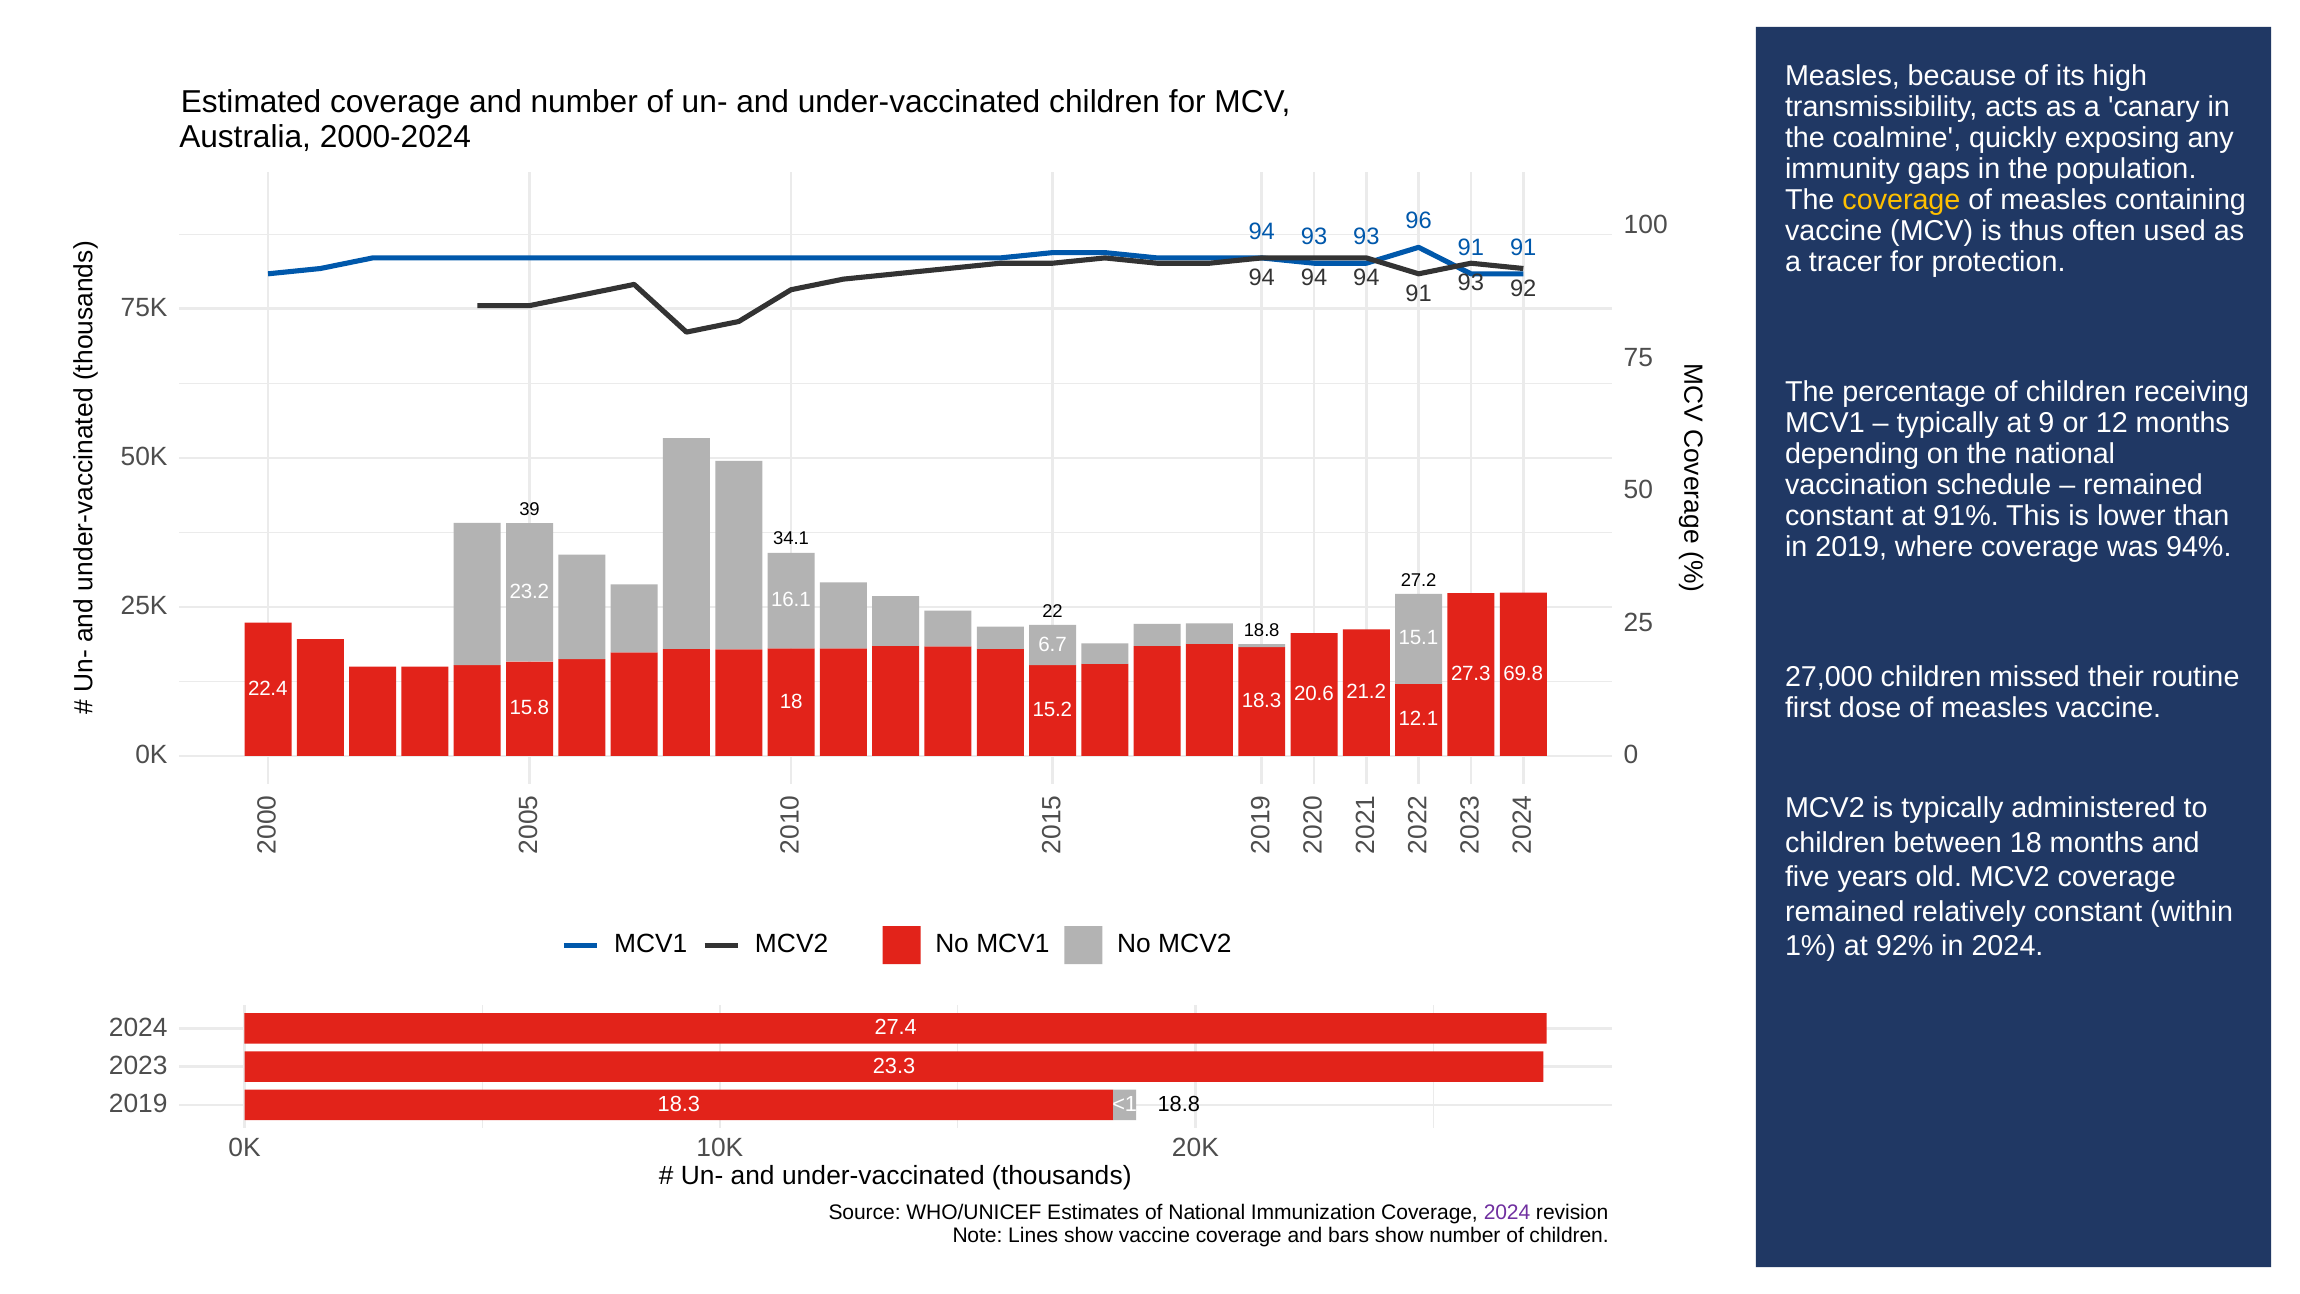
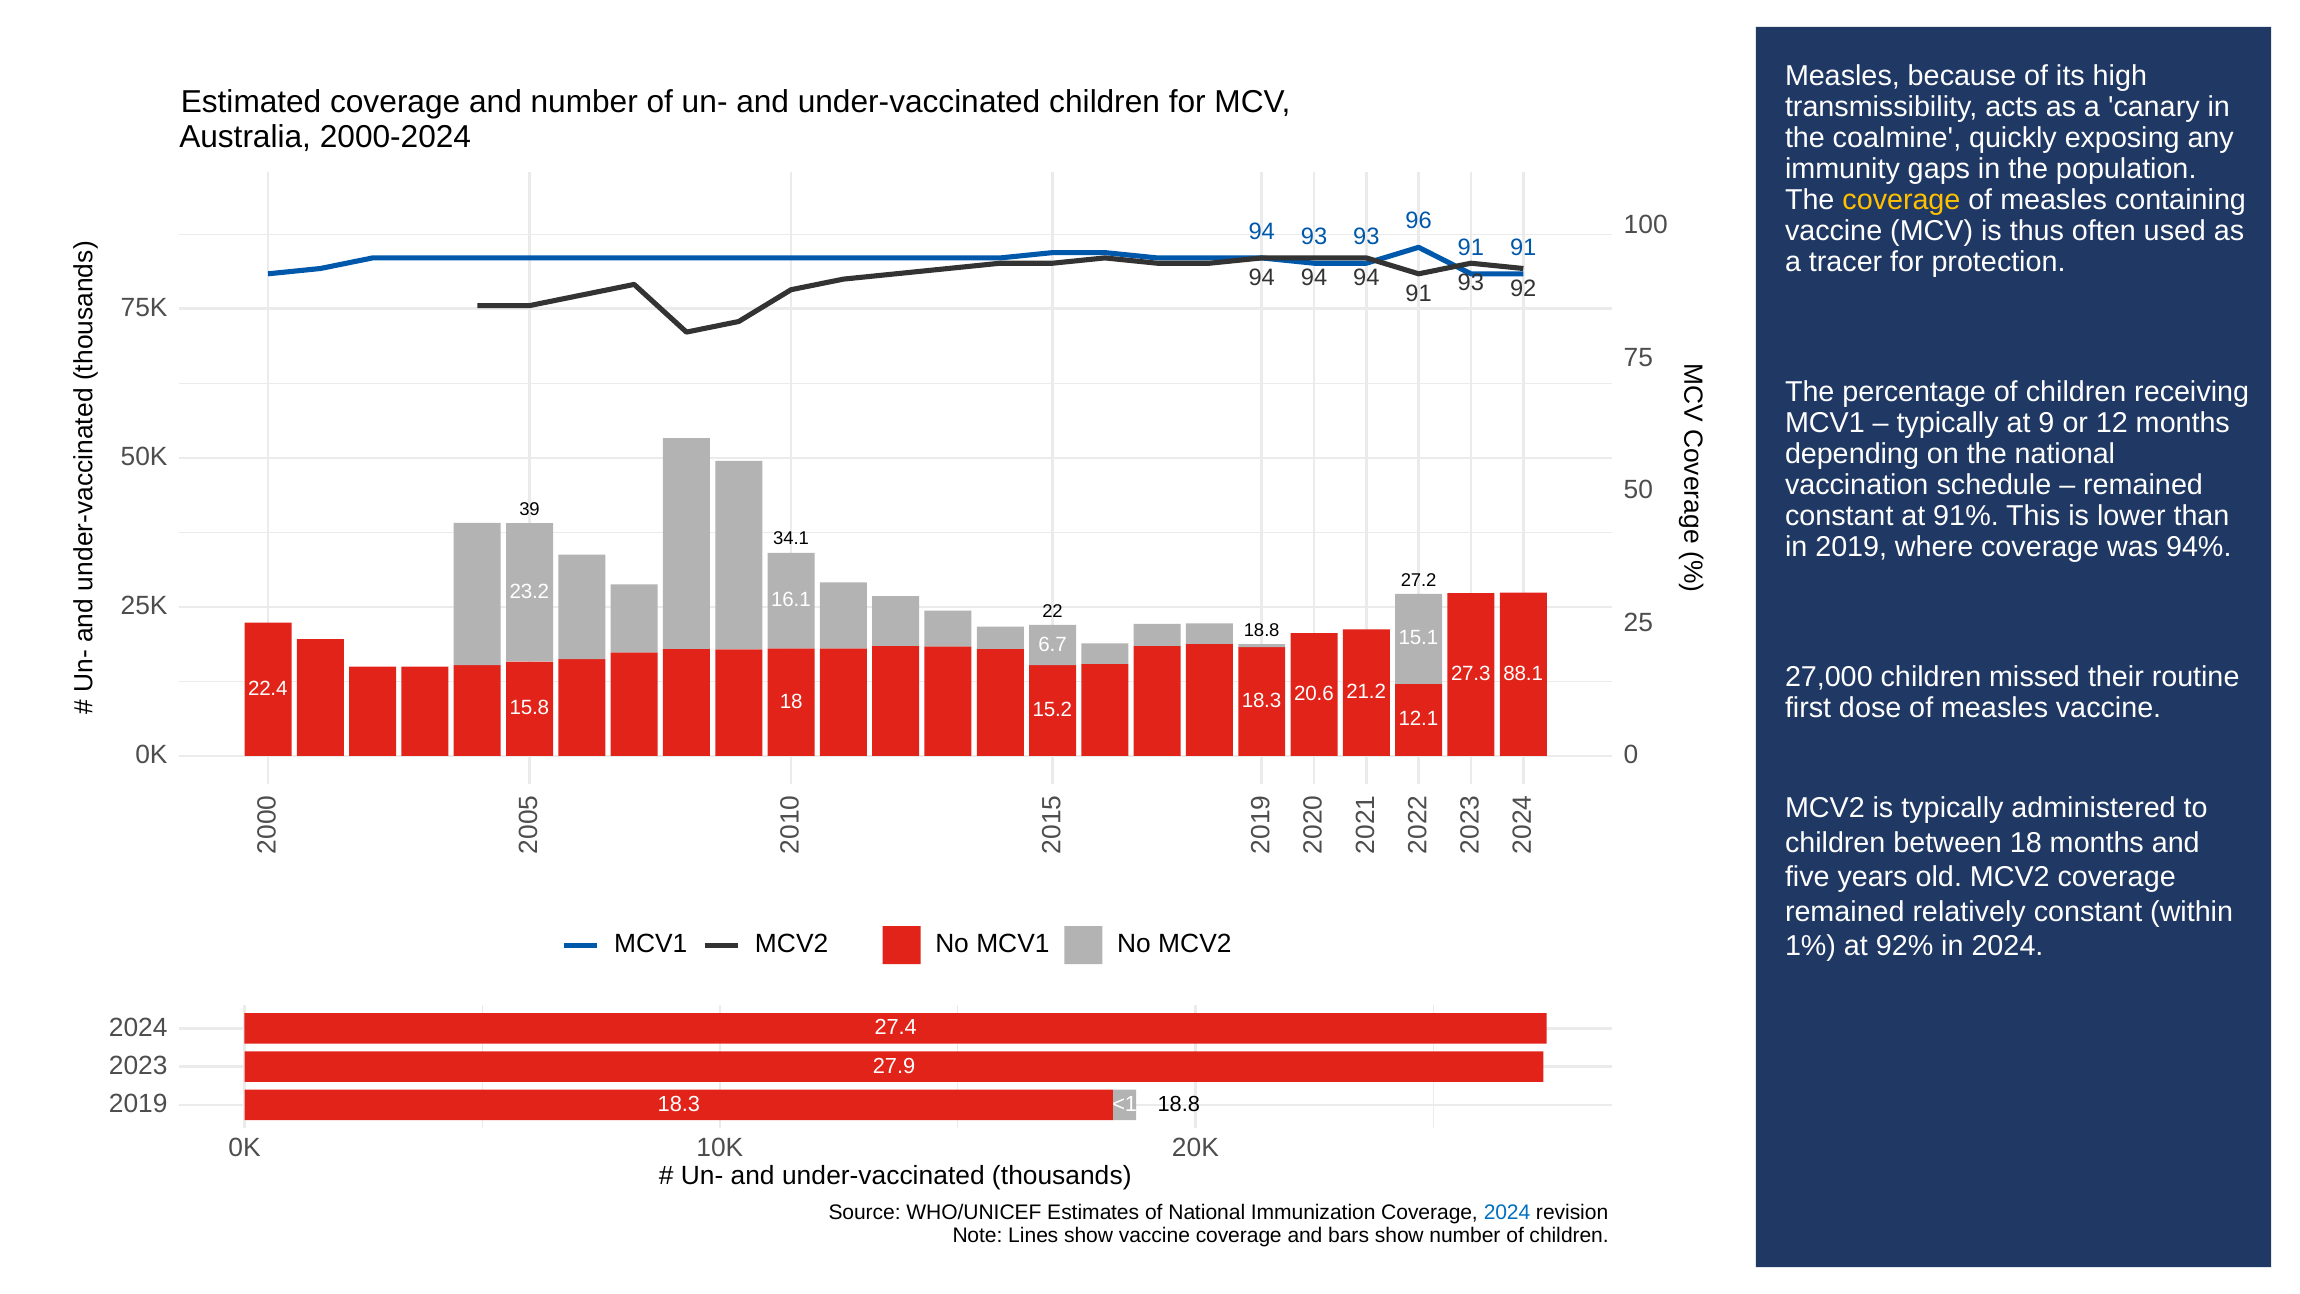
69.8: 69.8 -> 88.1
23.3: 23.3 -> 27.9
2024 at (1507, 1212) colour: purple -> blue
